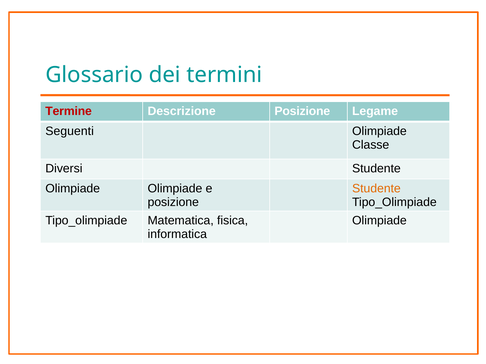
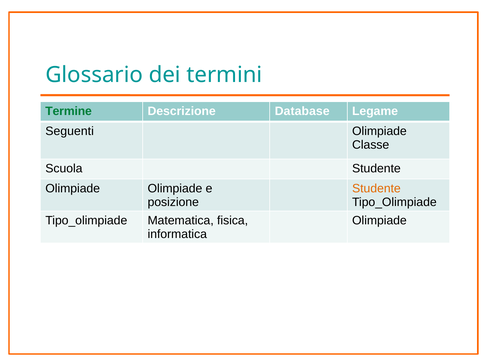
Termine colour: red -> green
Descrizione Posizione: Posizione -> Database
Diversi: Diversi -> Scuola
